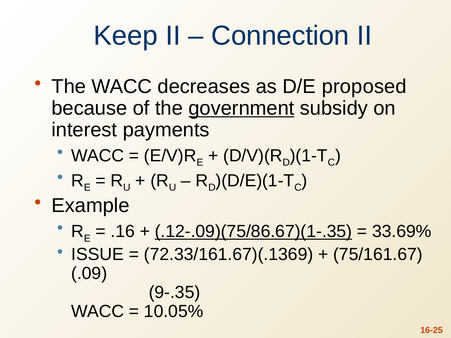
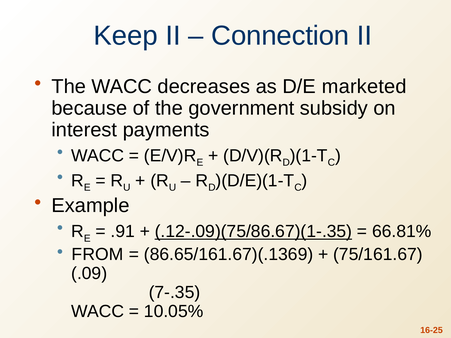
proposed: proposed -> marketed
government underline: present -> none
.16: .16 -> .91
33.69%: 33.69% -> 66.81%
ISSUE: ISSUE -> FROM
72.33/161.67)(.1369: 72.33/161.67)(.1369 -> 86.65/161.67)(.1369
9-.35: 9-.35 -> 7-.35
